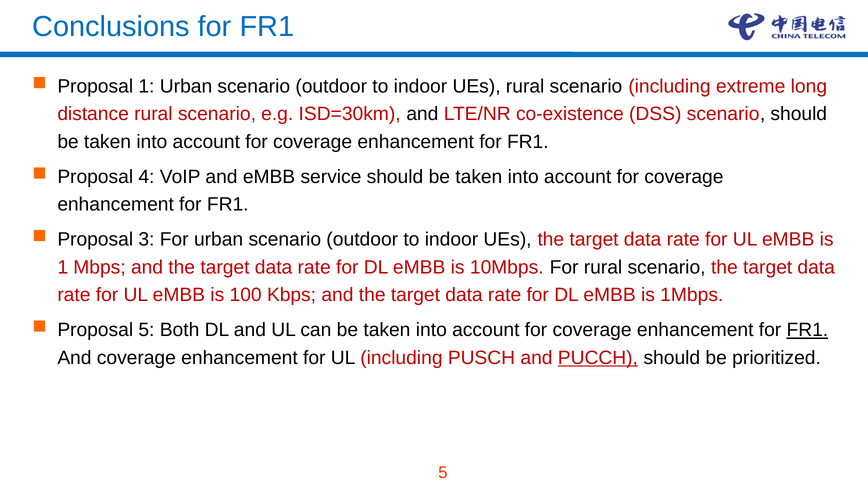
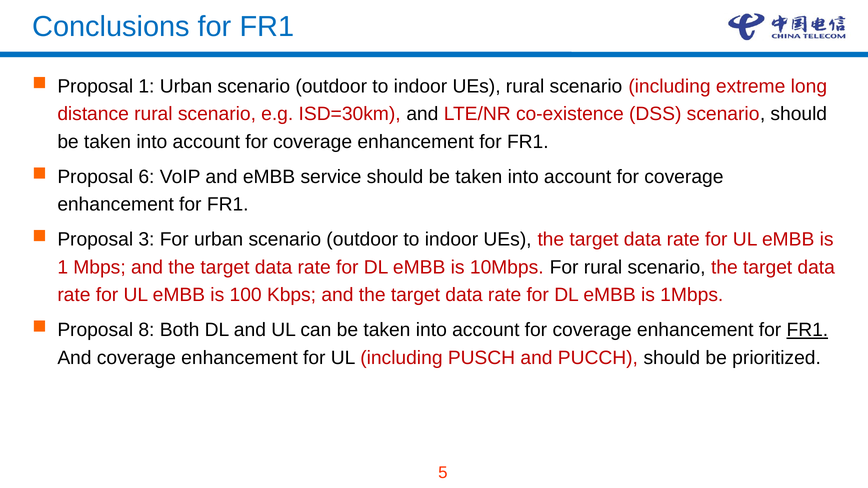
4: 4 -> 6
Proposal 5: 5 -> 8
PUCCH underline: present -> none
